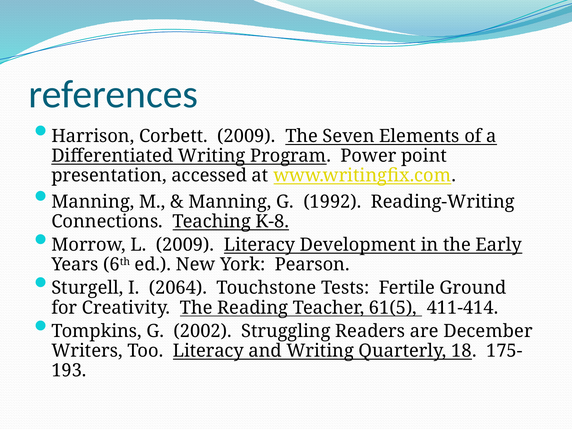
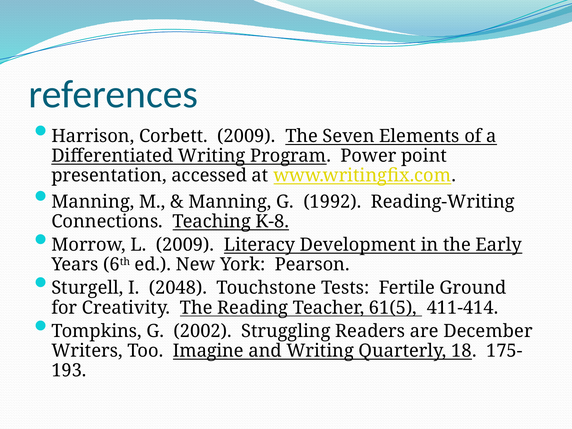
2064: 2064 -> 2048
Too Literacy: Literacy -> Imagine
